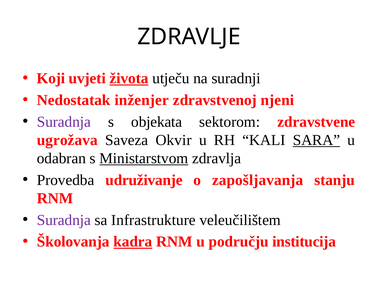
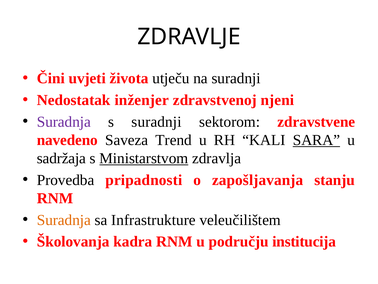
Koji: Koji -> Čini
života underline: present -> none
s objekata: objekata -> suradnji
ugrožava: ugrožava -> navedeno
Okvir: Okvir -> Trend
odabran: odabran -> sadržaja
udruživanje: udruživanje -> pripadnosti
Suradnja at (64, 220) colour: purple -> orange
kadra underline: present -> none
